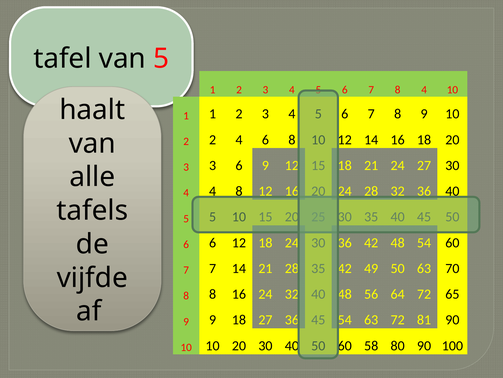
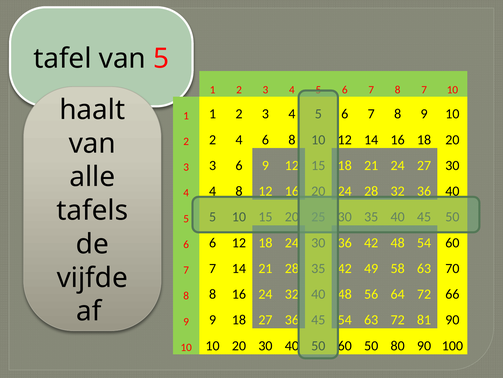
8 4: 4 -> 7
49 50: 50 -> 58
65: 65 -> 66
58 at (371, 345): 58 -> 50
